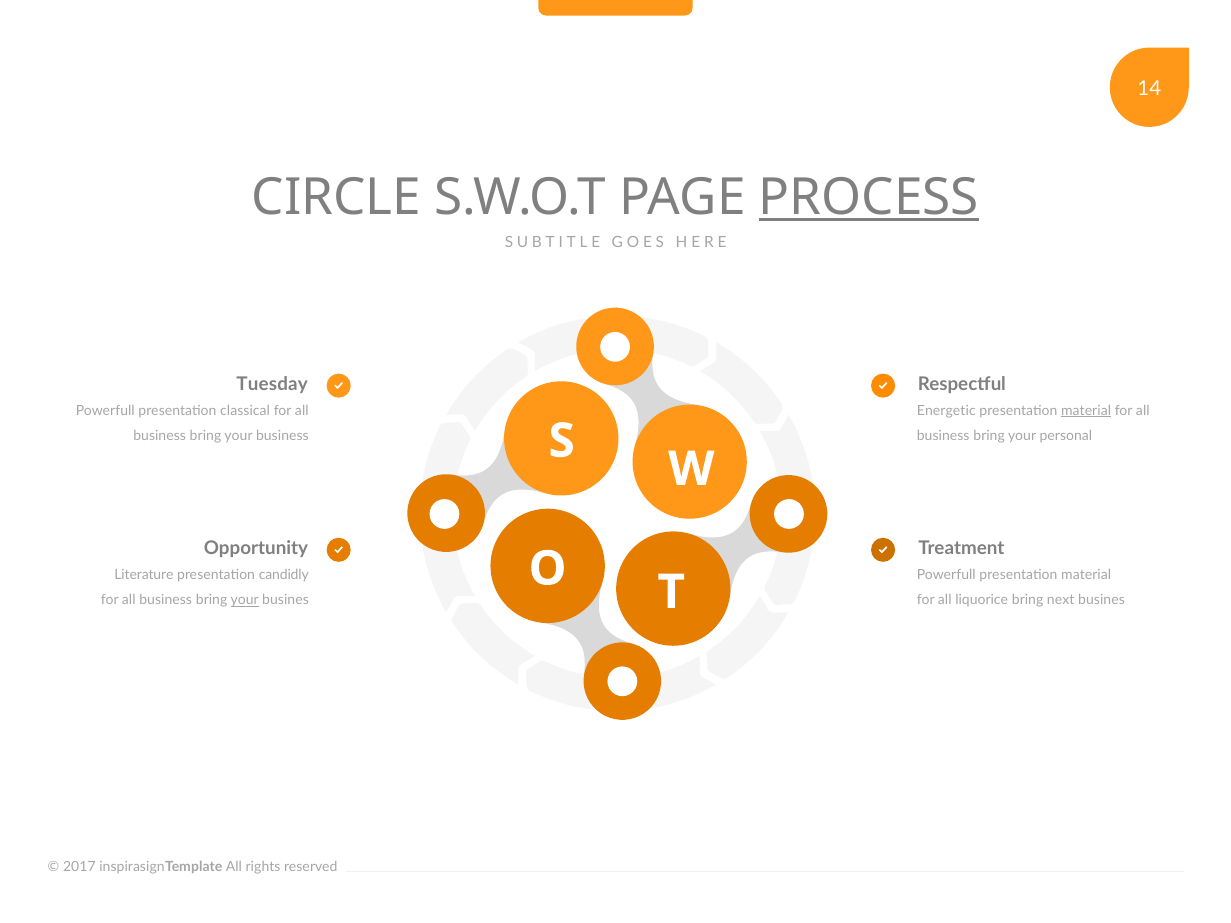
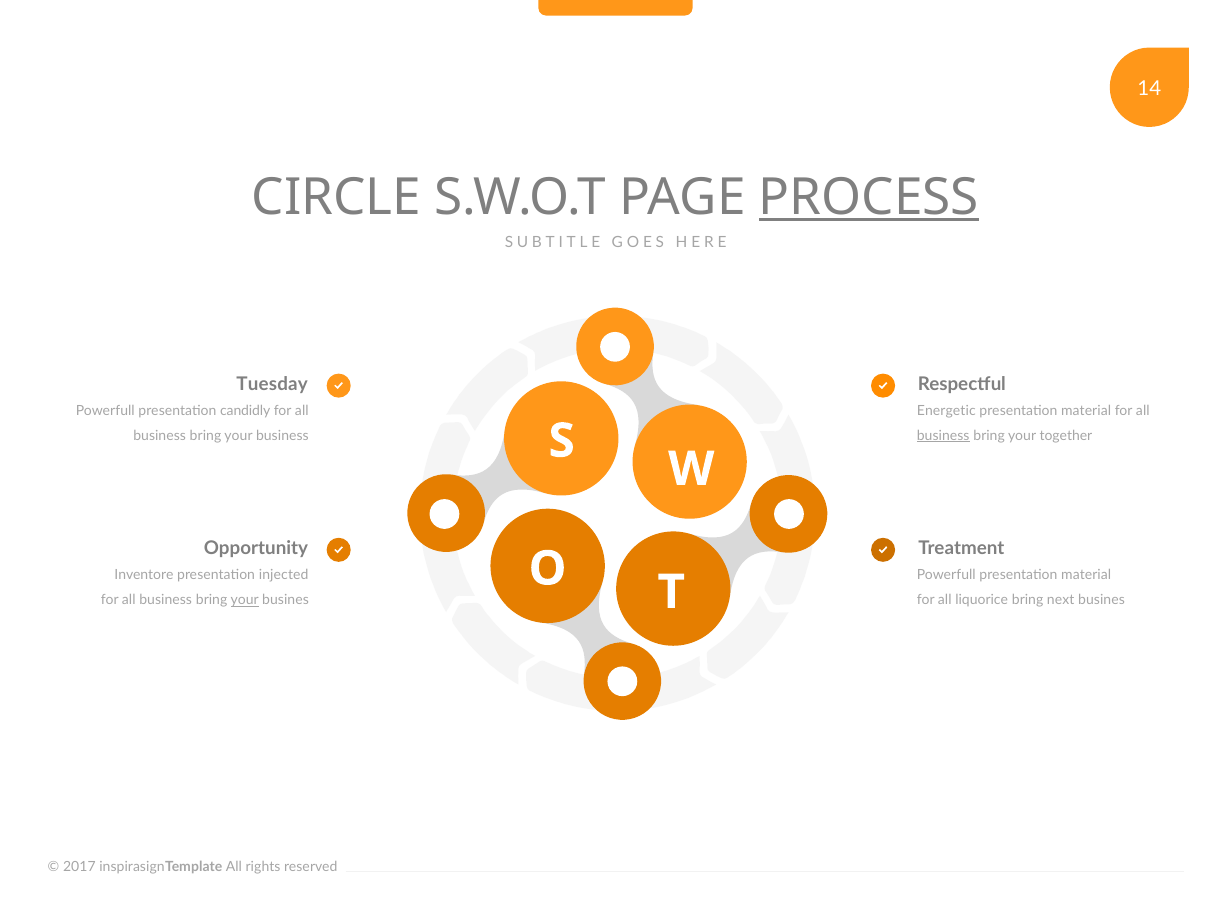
classical: classical -> candidly
material at (1086, 411) underline: present -> none
business at (943, 436) underline: none -> present
personal: personal -> together
Literature: Literature -> Inventore
candidly: candidly -> injected
